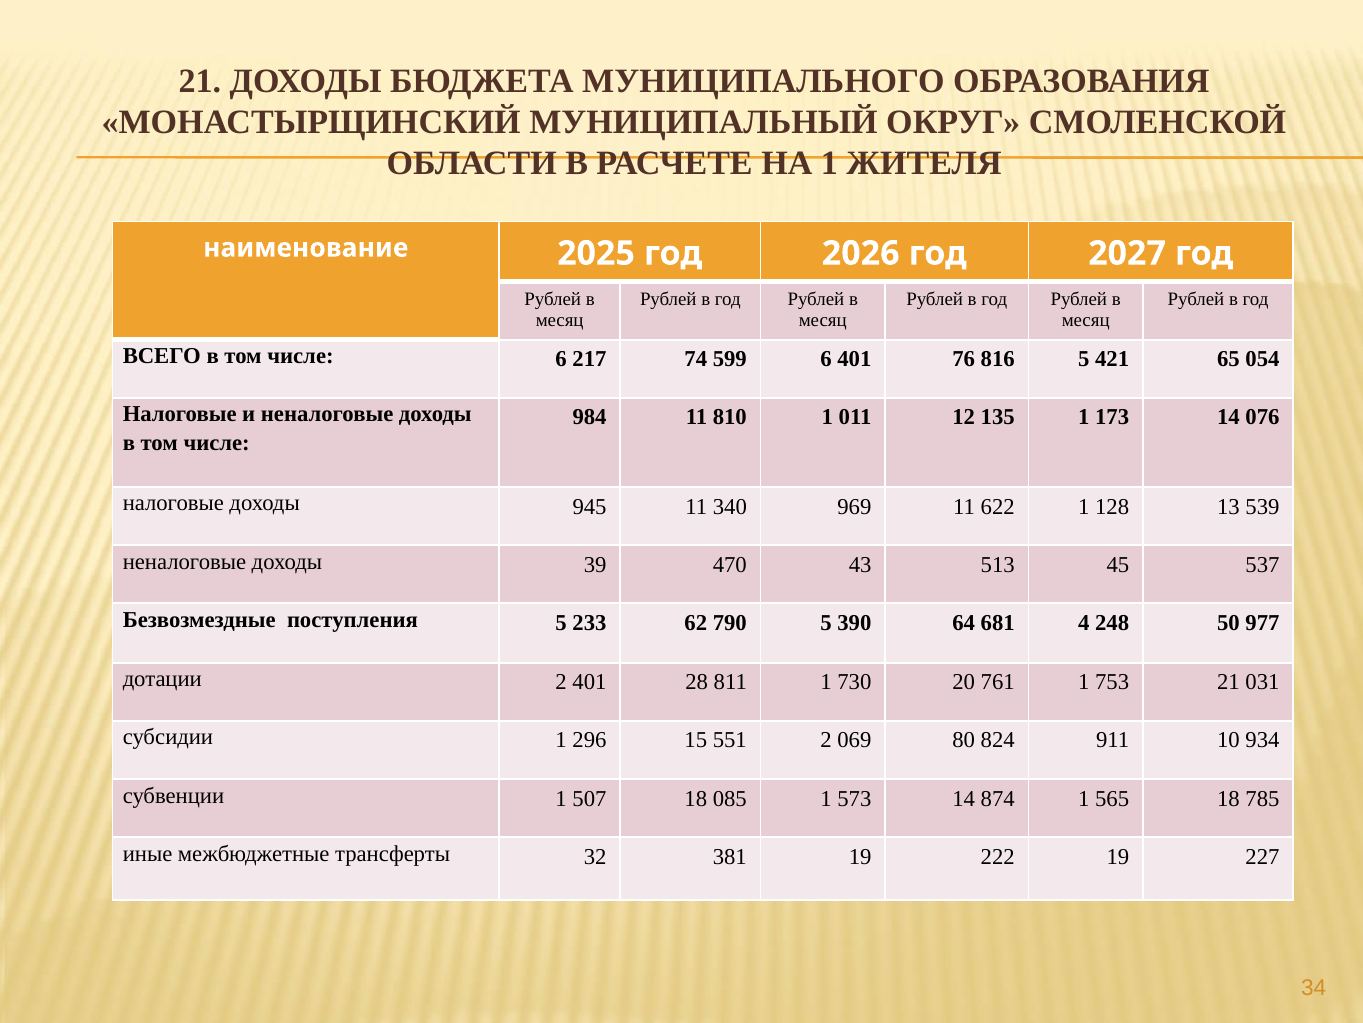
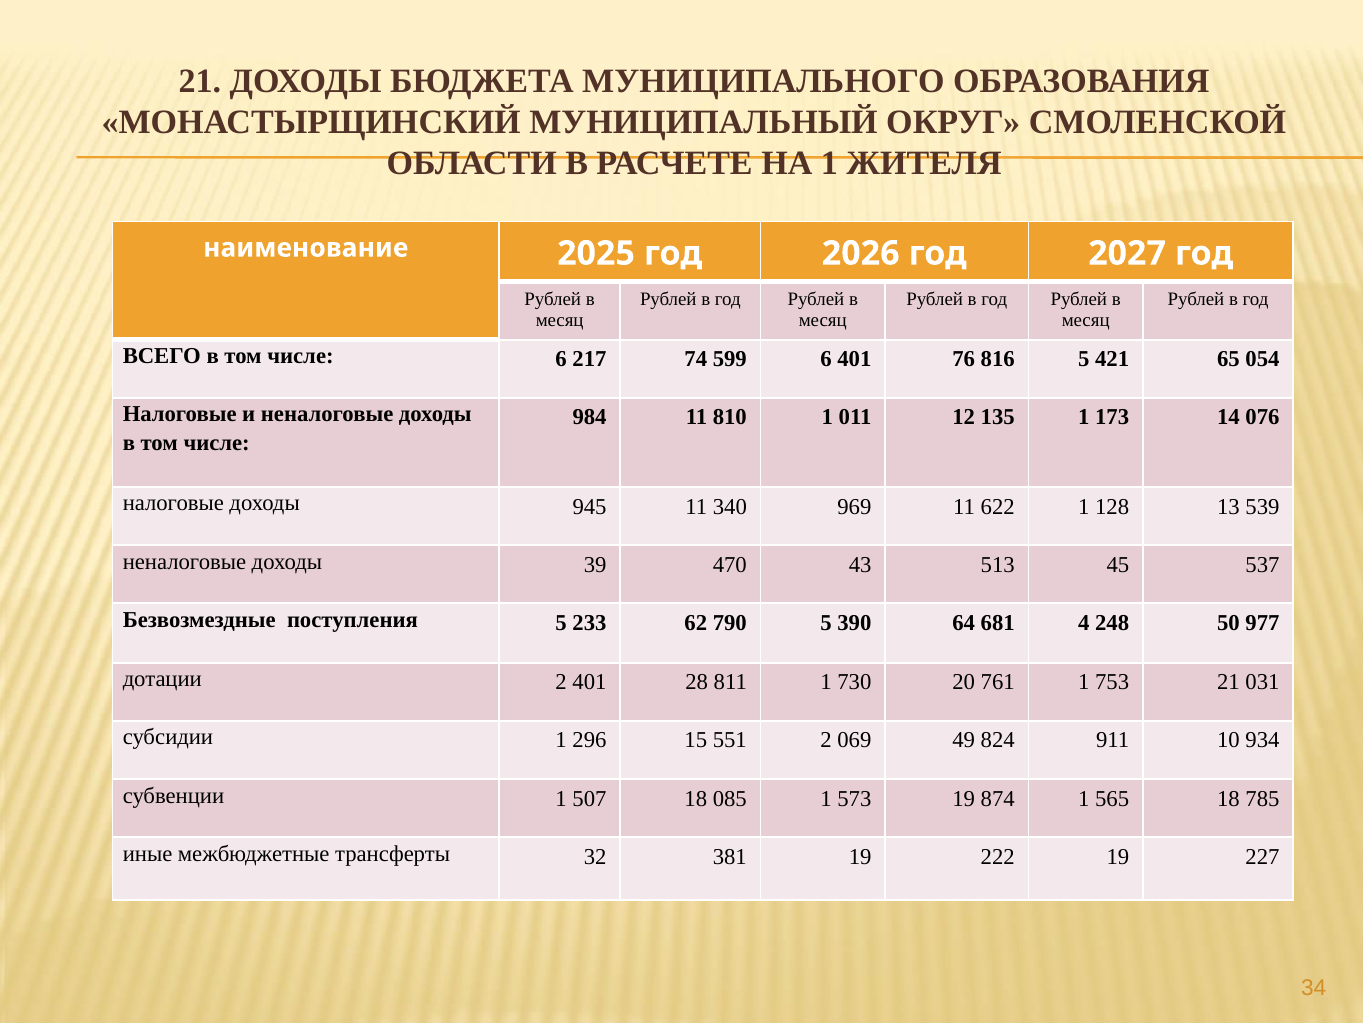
80: 80 -> 49
573 14: 14 -> 19
